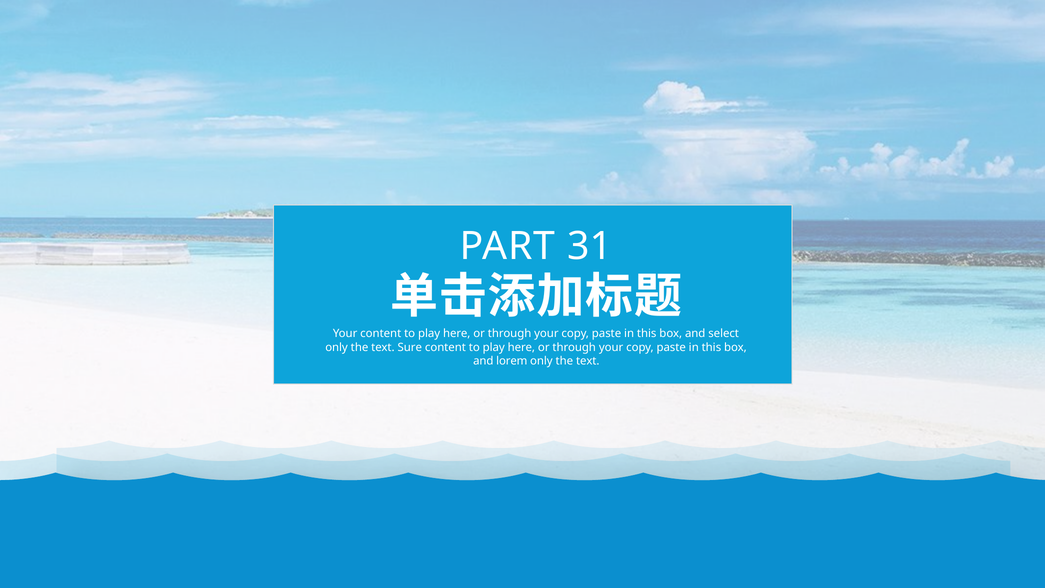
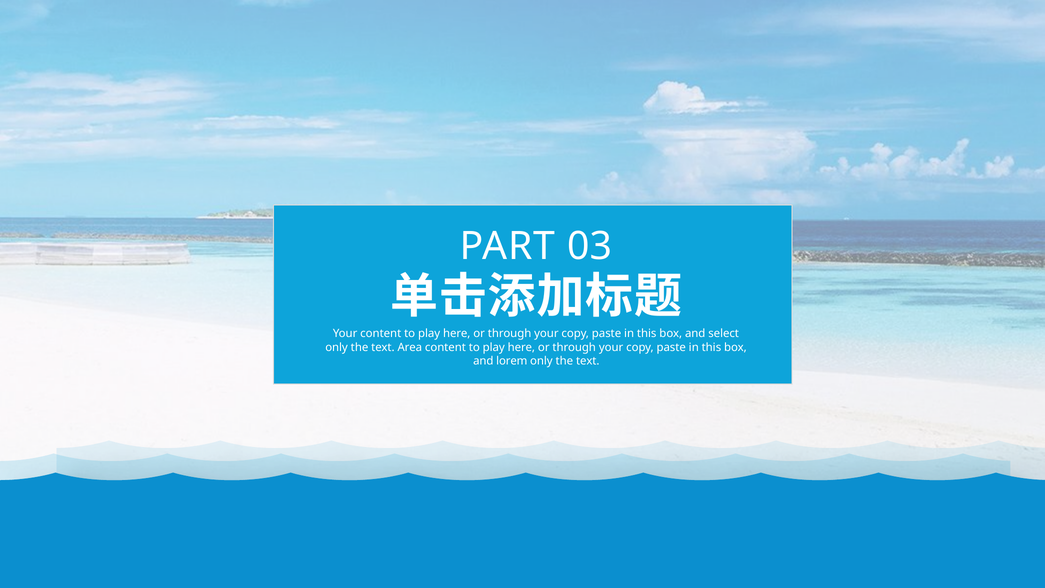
31: 31 -> 03
Sure: Sure -> Area
